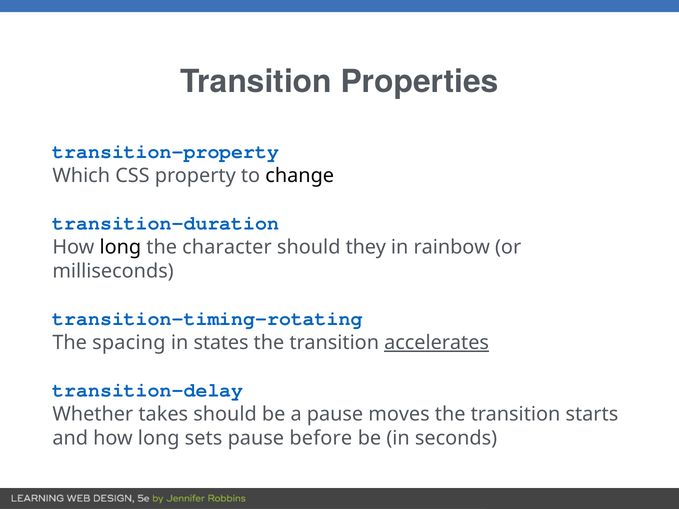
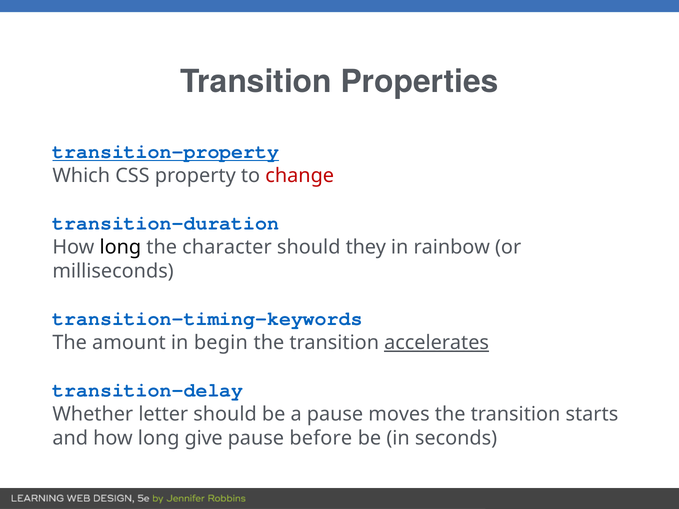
transition-property underline: none -> present
change colour: black -> red
transition-timing-rotating: transition-timing-rotating -> transition-timing-keywords
spacing: spacing -> amount
states: states -> begin
takes: takes -> letter
sets: sets -> give
